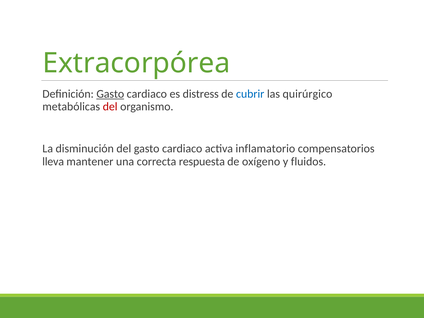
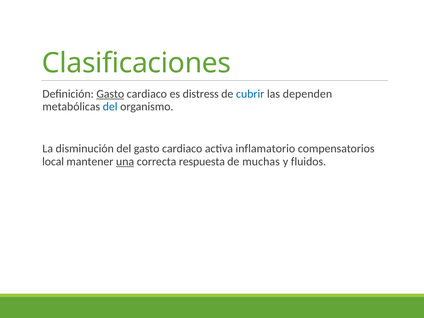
Extracorpórea: Extracorpórea -> Clasificaciones
quirúrgico: quirúrgico -> dependen
del at (110, 107) colour: red -> blue
lleva: lleva -> local
una underline: none -> present
oxígeno: oxígeno -> muchas
